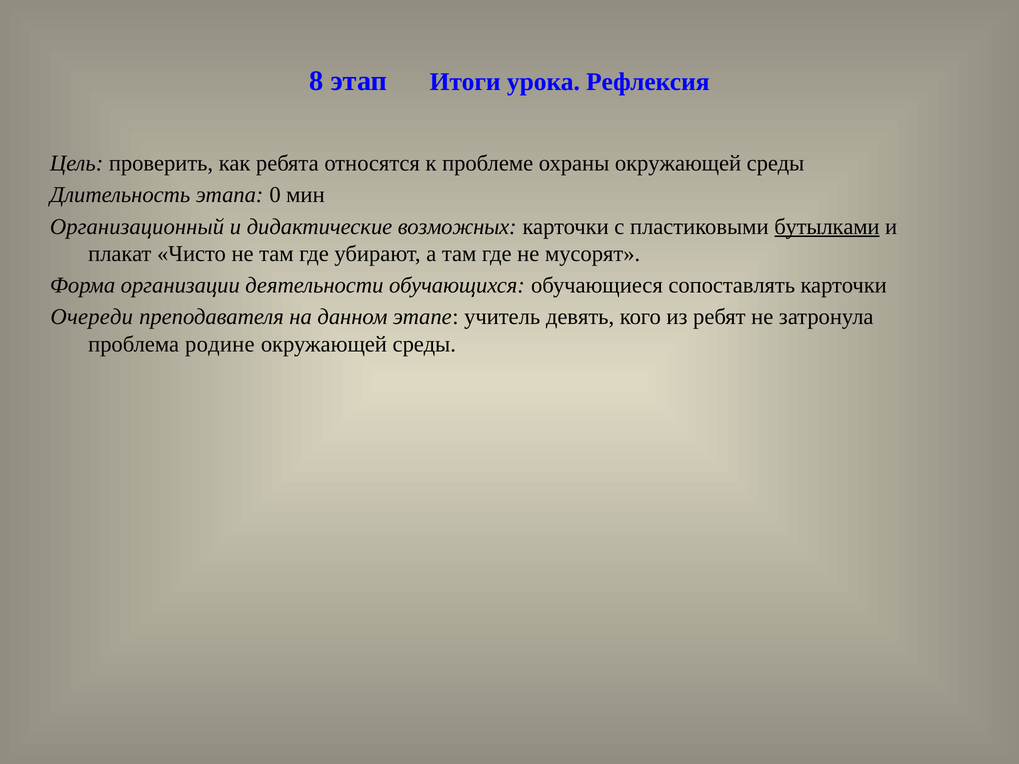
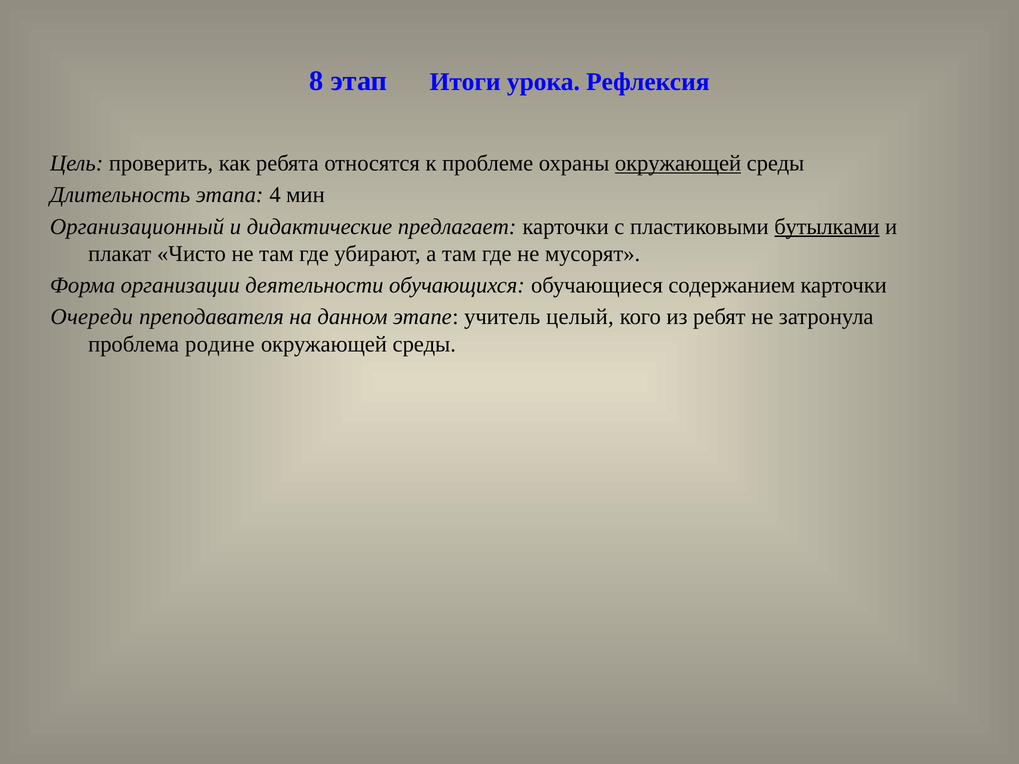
окружающей at (678, 163) underline: none -> present
0: 0 -> 4
возможных: возможных -> предлагает
сопоставлять: сопоставлять -> содержанием
девять: девять -> целый
